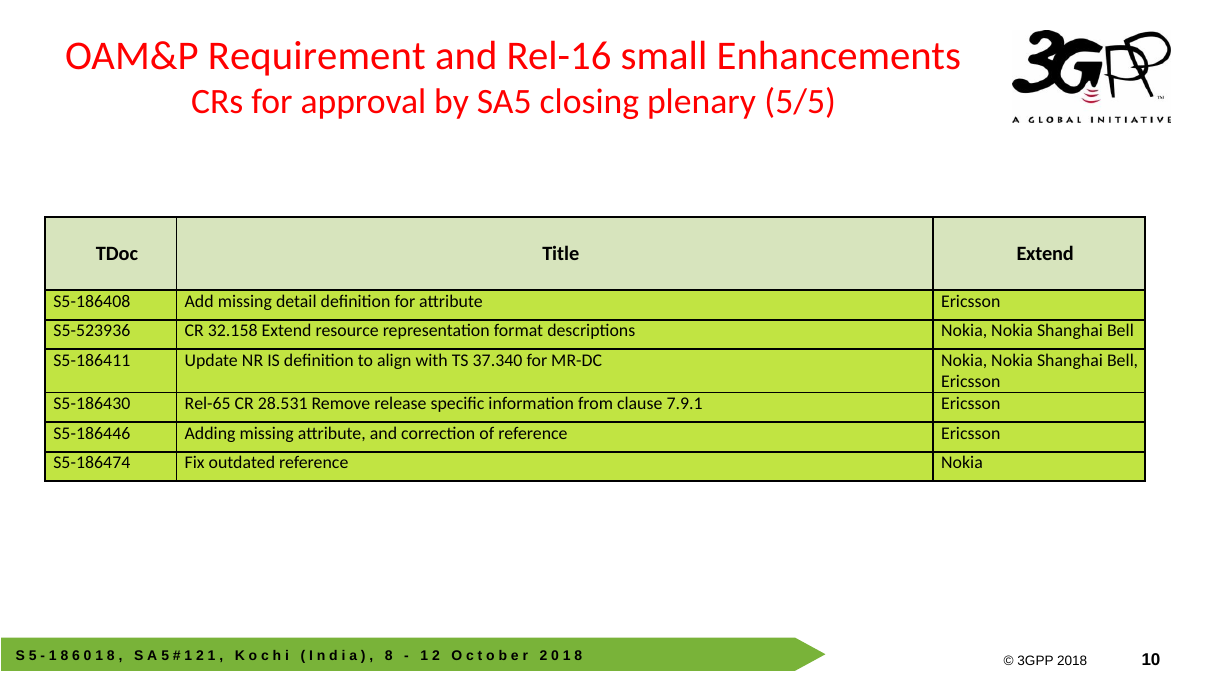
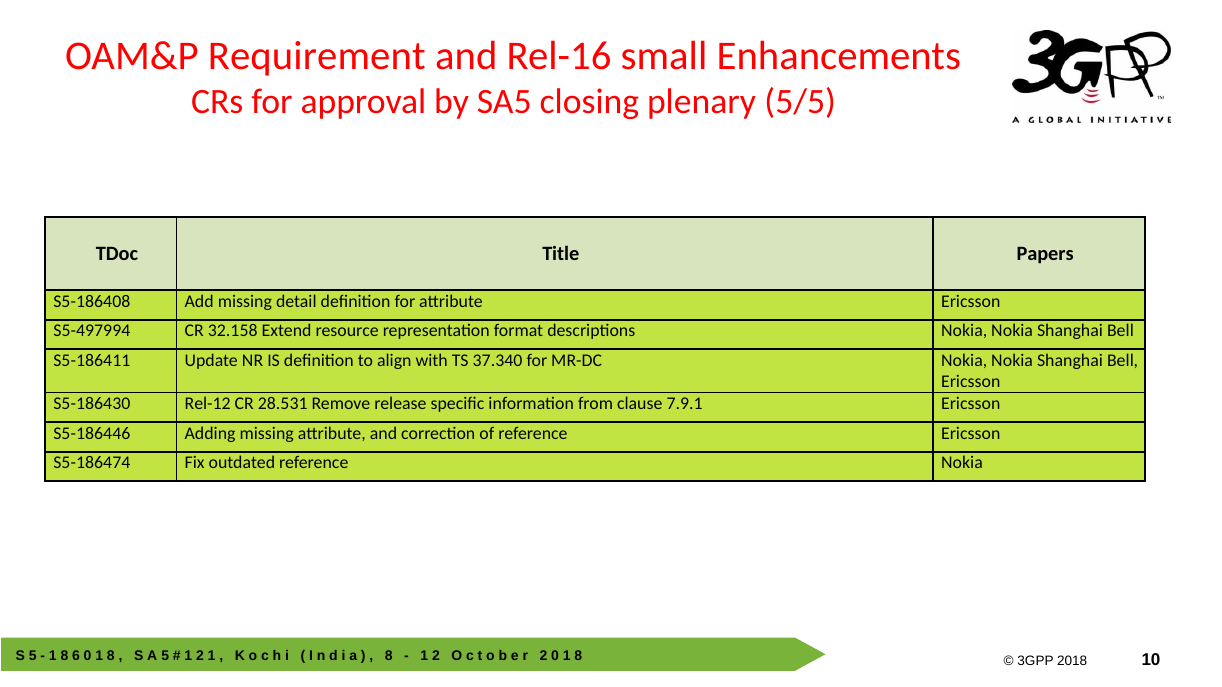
Title Extend: Extend -> Papers
S5-523936: S5-523936 -> S5-497994
Rel-65: Rel-65 -> Rel-12
